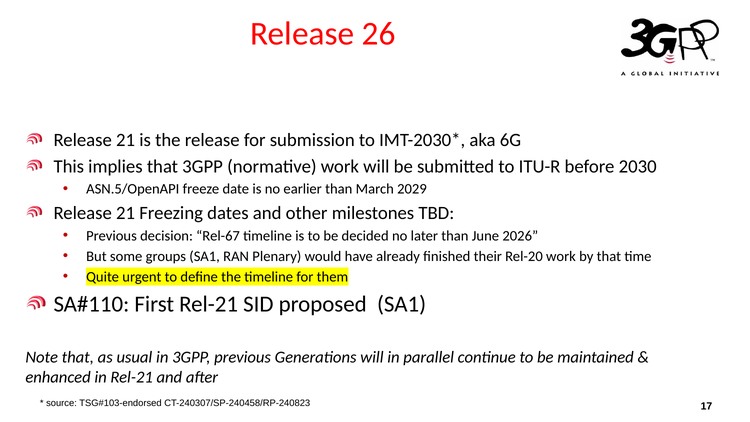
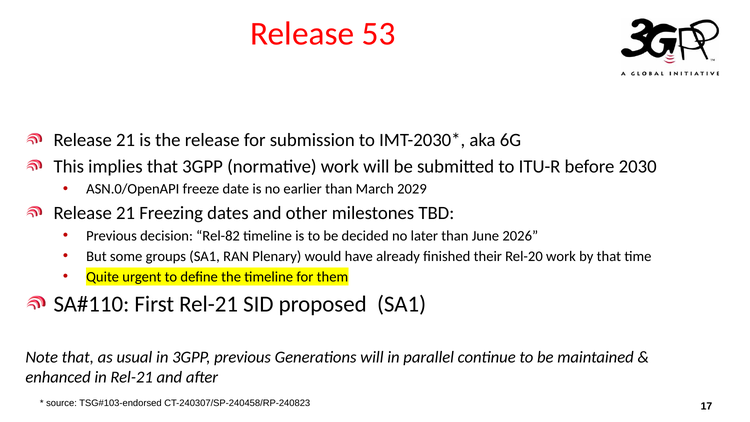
26: 26 -> 53
ASN.5/OpenAPI: ASN.5/OpenAPI -> ASN.0/OpenAPI
Rel-67: Rel-67 -> Rel-82
